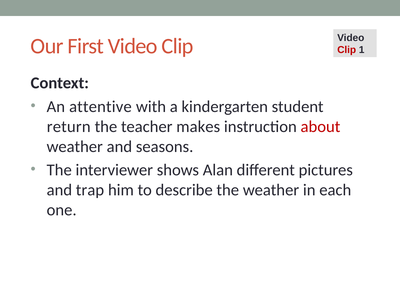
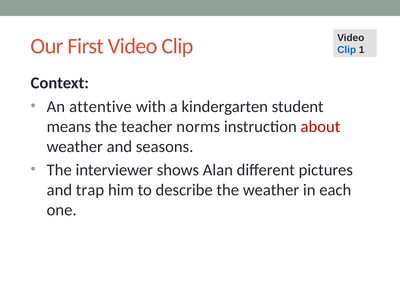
Clip at (347, 50) colour: red -> blue
return: return -> means
makes: makes -> norms
